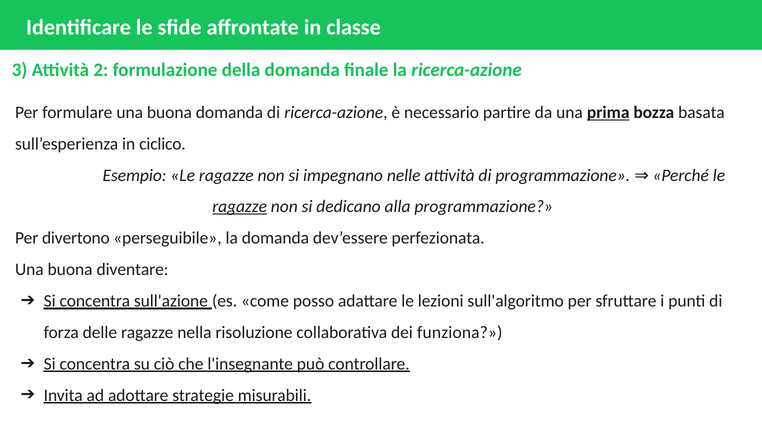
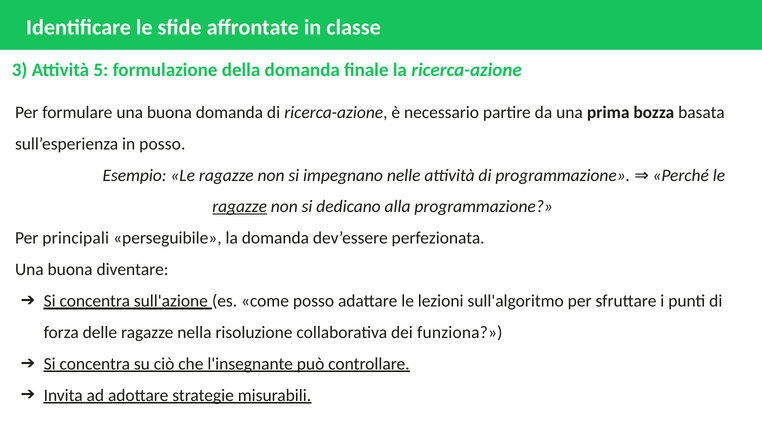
2: 2 -> 5
prima underline: present -> none
in ciclico: ciclico -> posso
divertono: divertono -> principali
